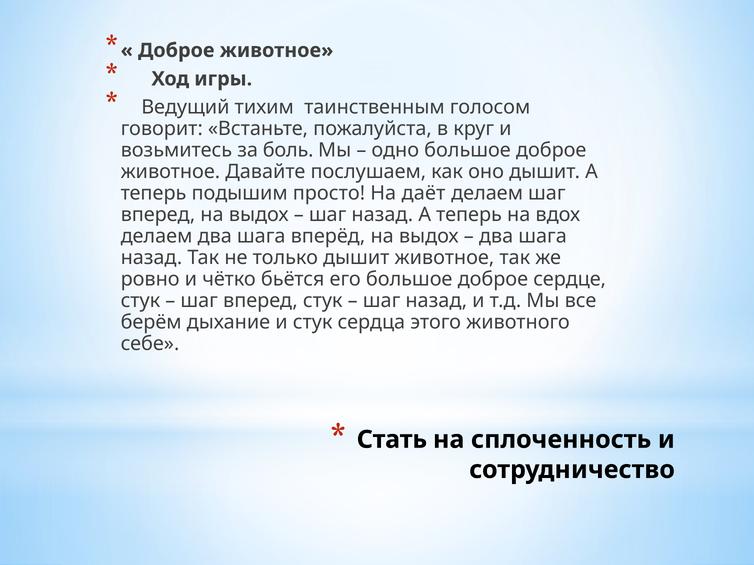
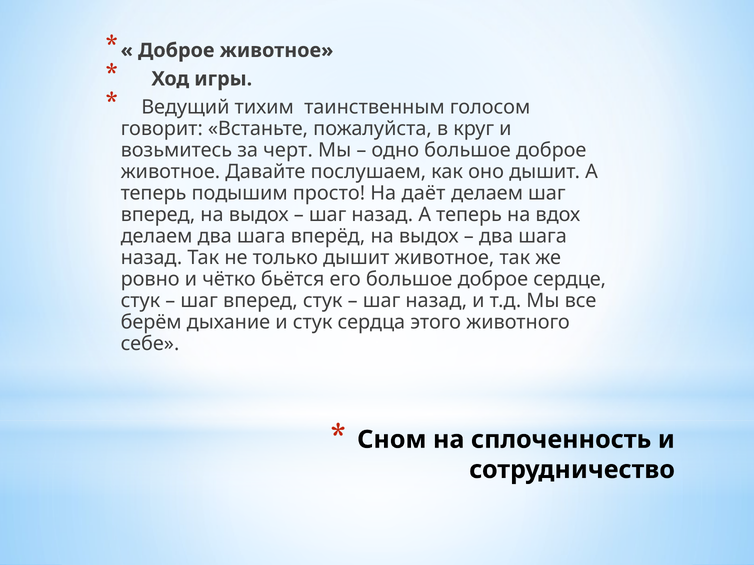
боль: боль -> черт
Стать: Стать -> Сном
